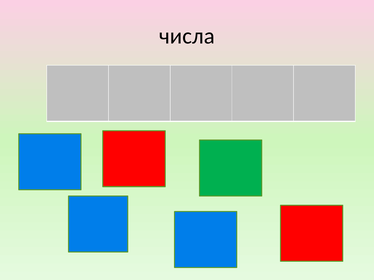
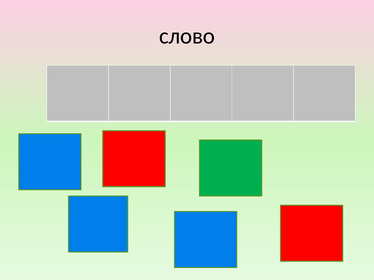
числа: числа -> слово
